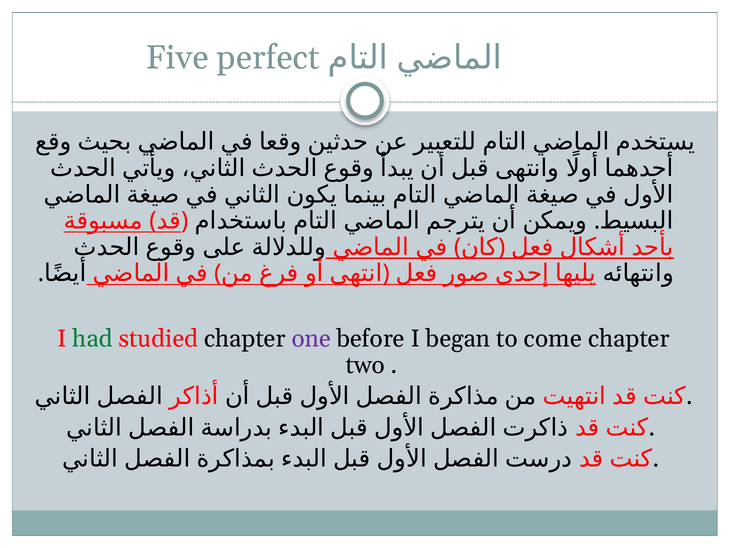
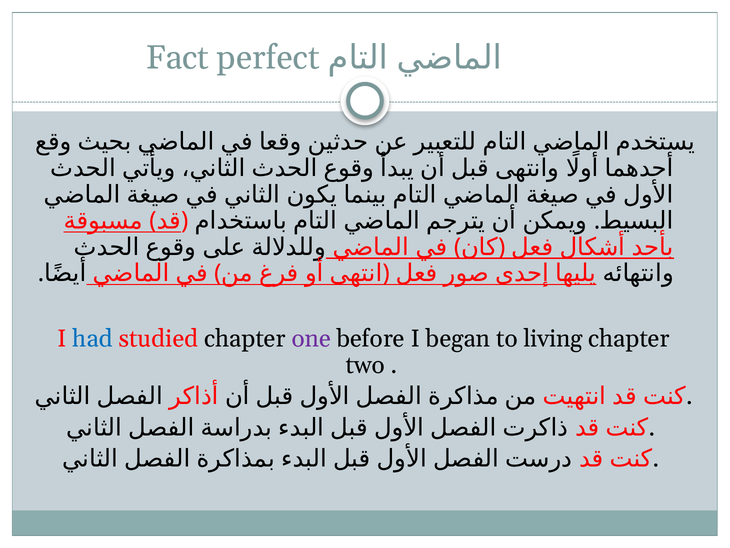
Five: Five -> Fact
had colour: green -> blue
come: come -> living
